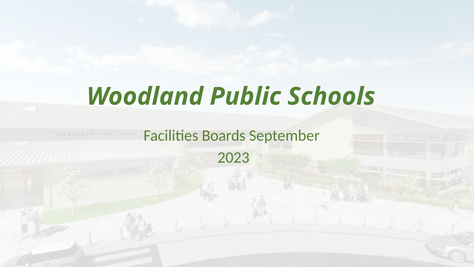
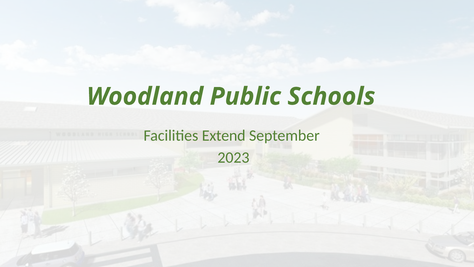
Boards: Boards -> Extend
